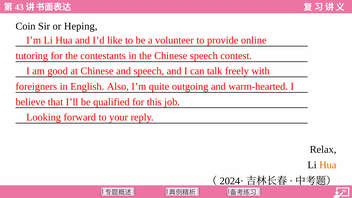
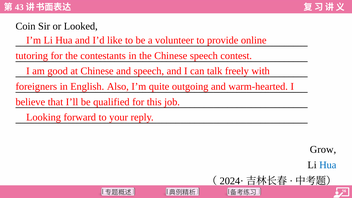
Heping: Heping -> Looked
Relax: Relax -> Grow
Hua at (328, 165) colour: orange -> blue
